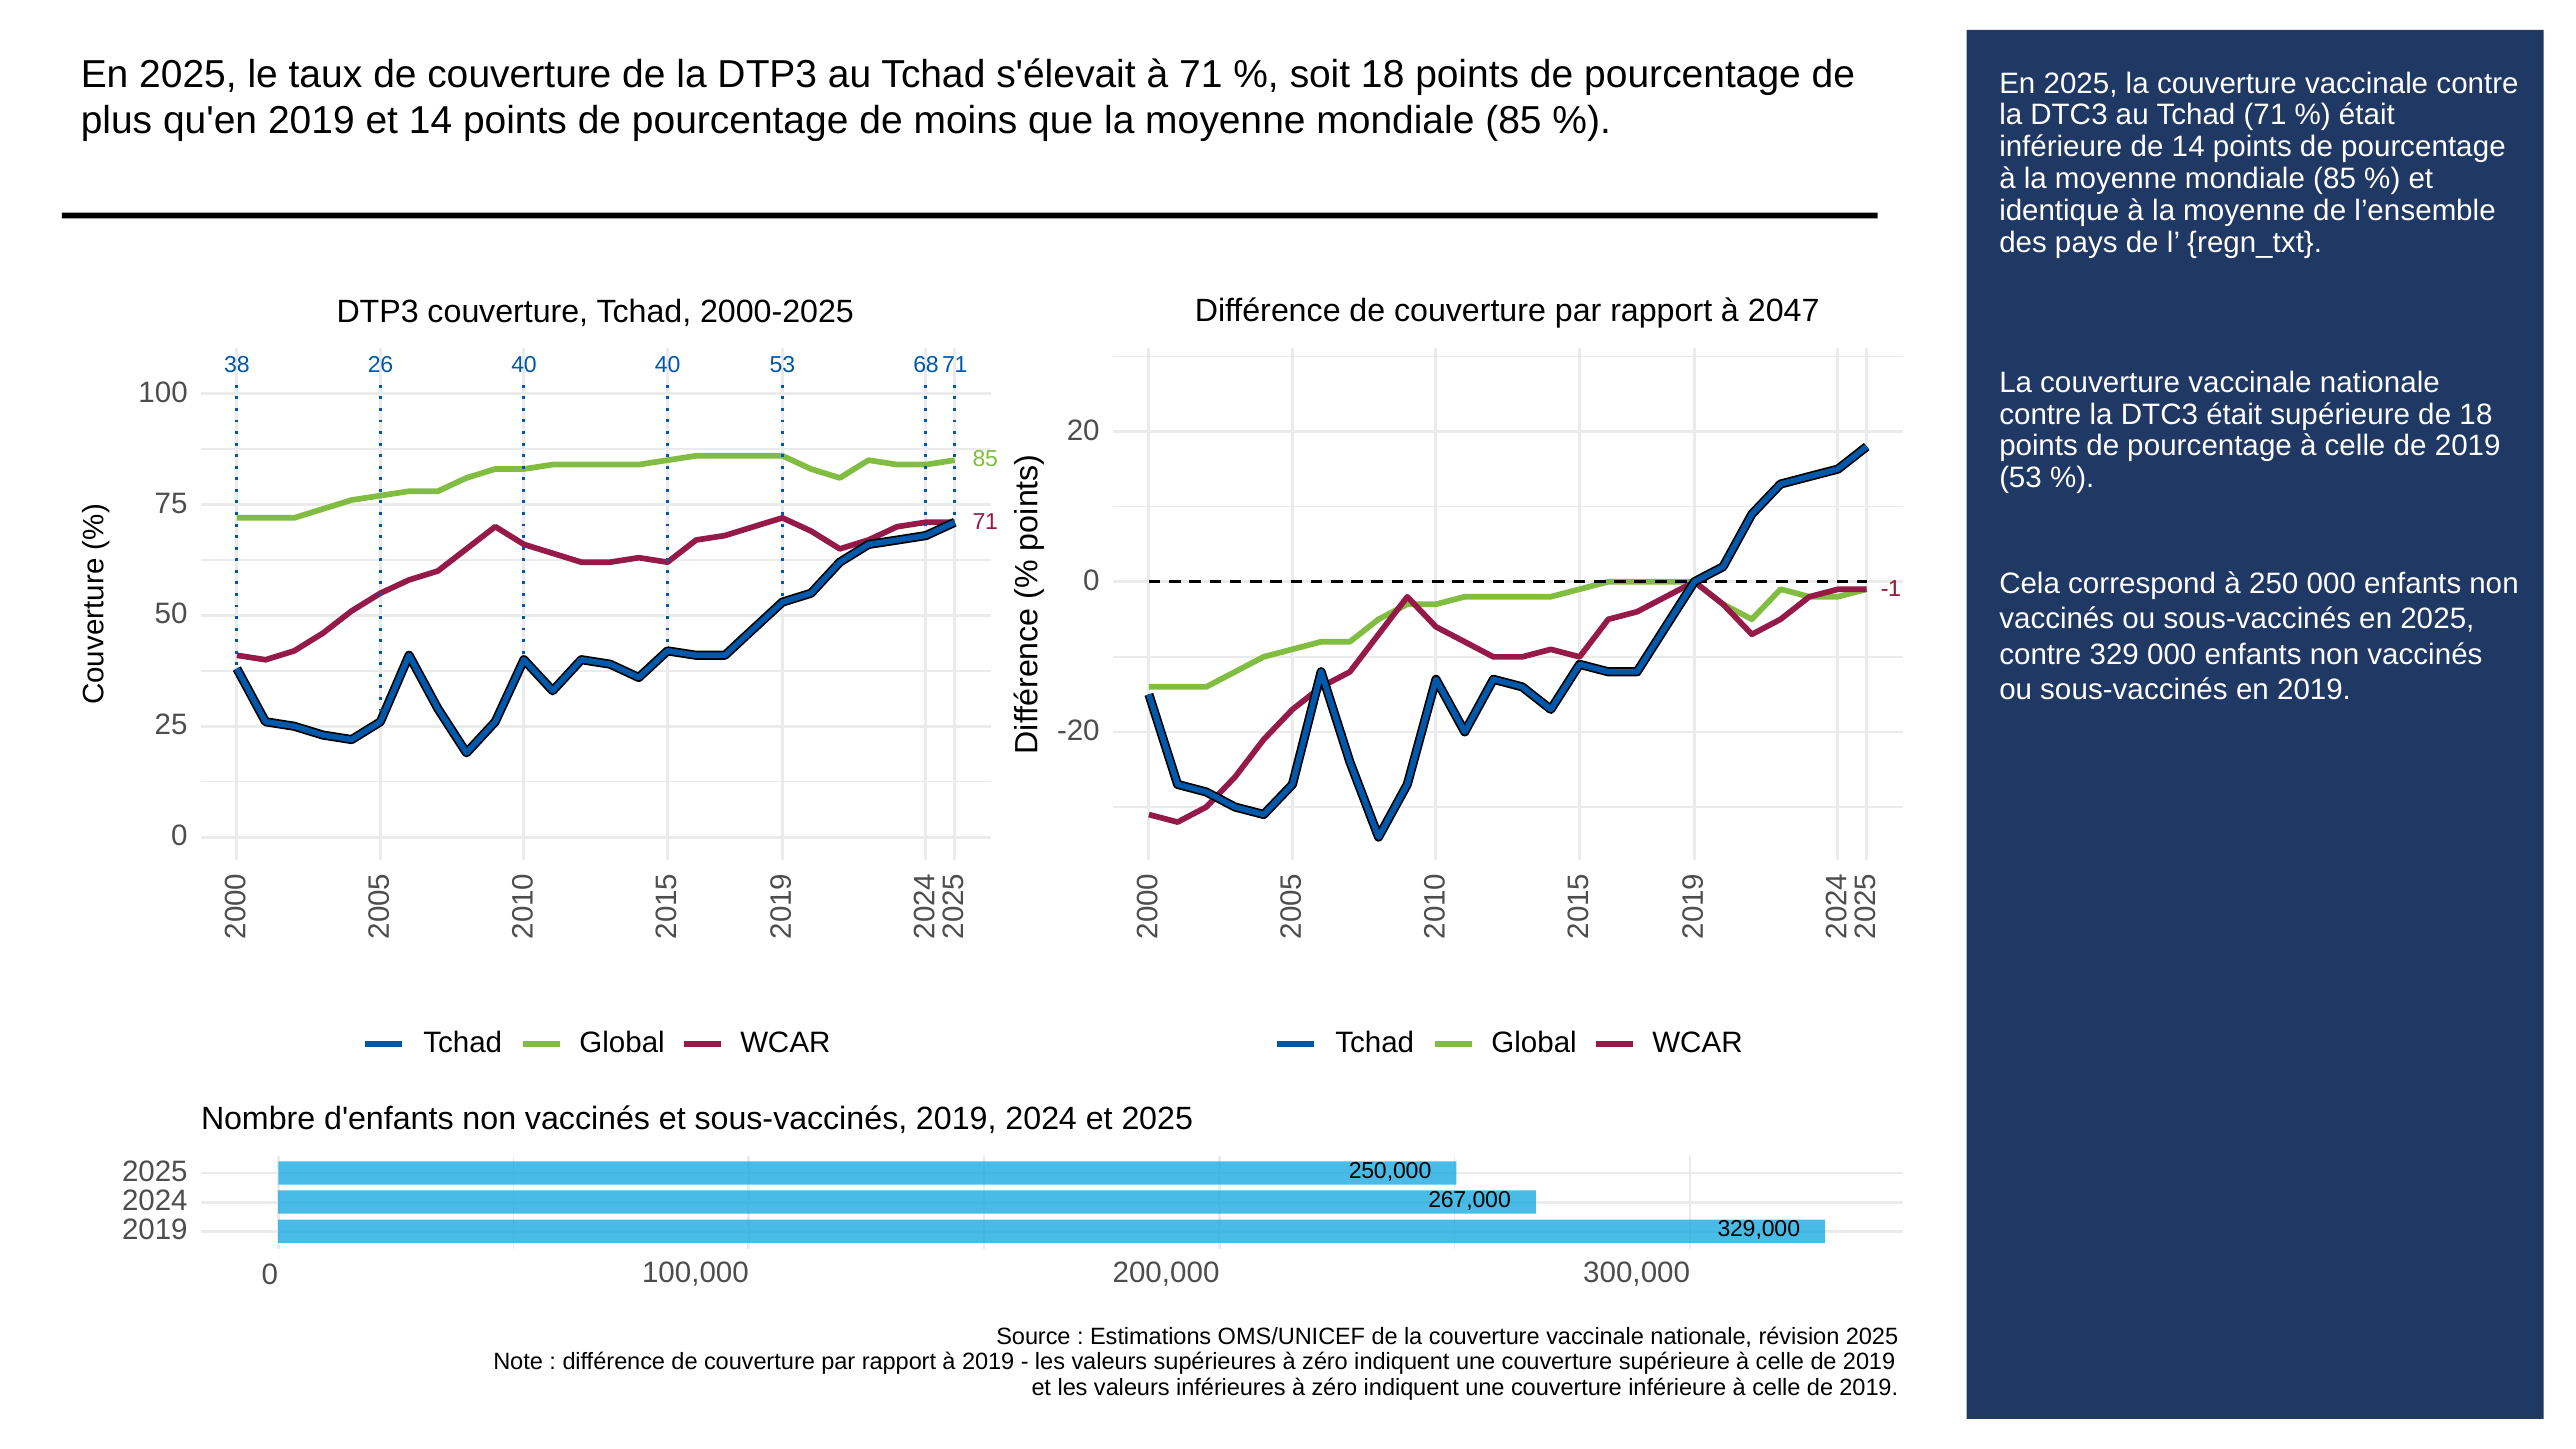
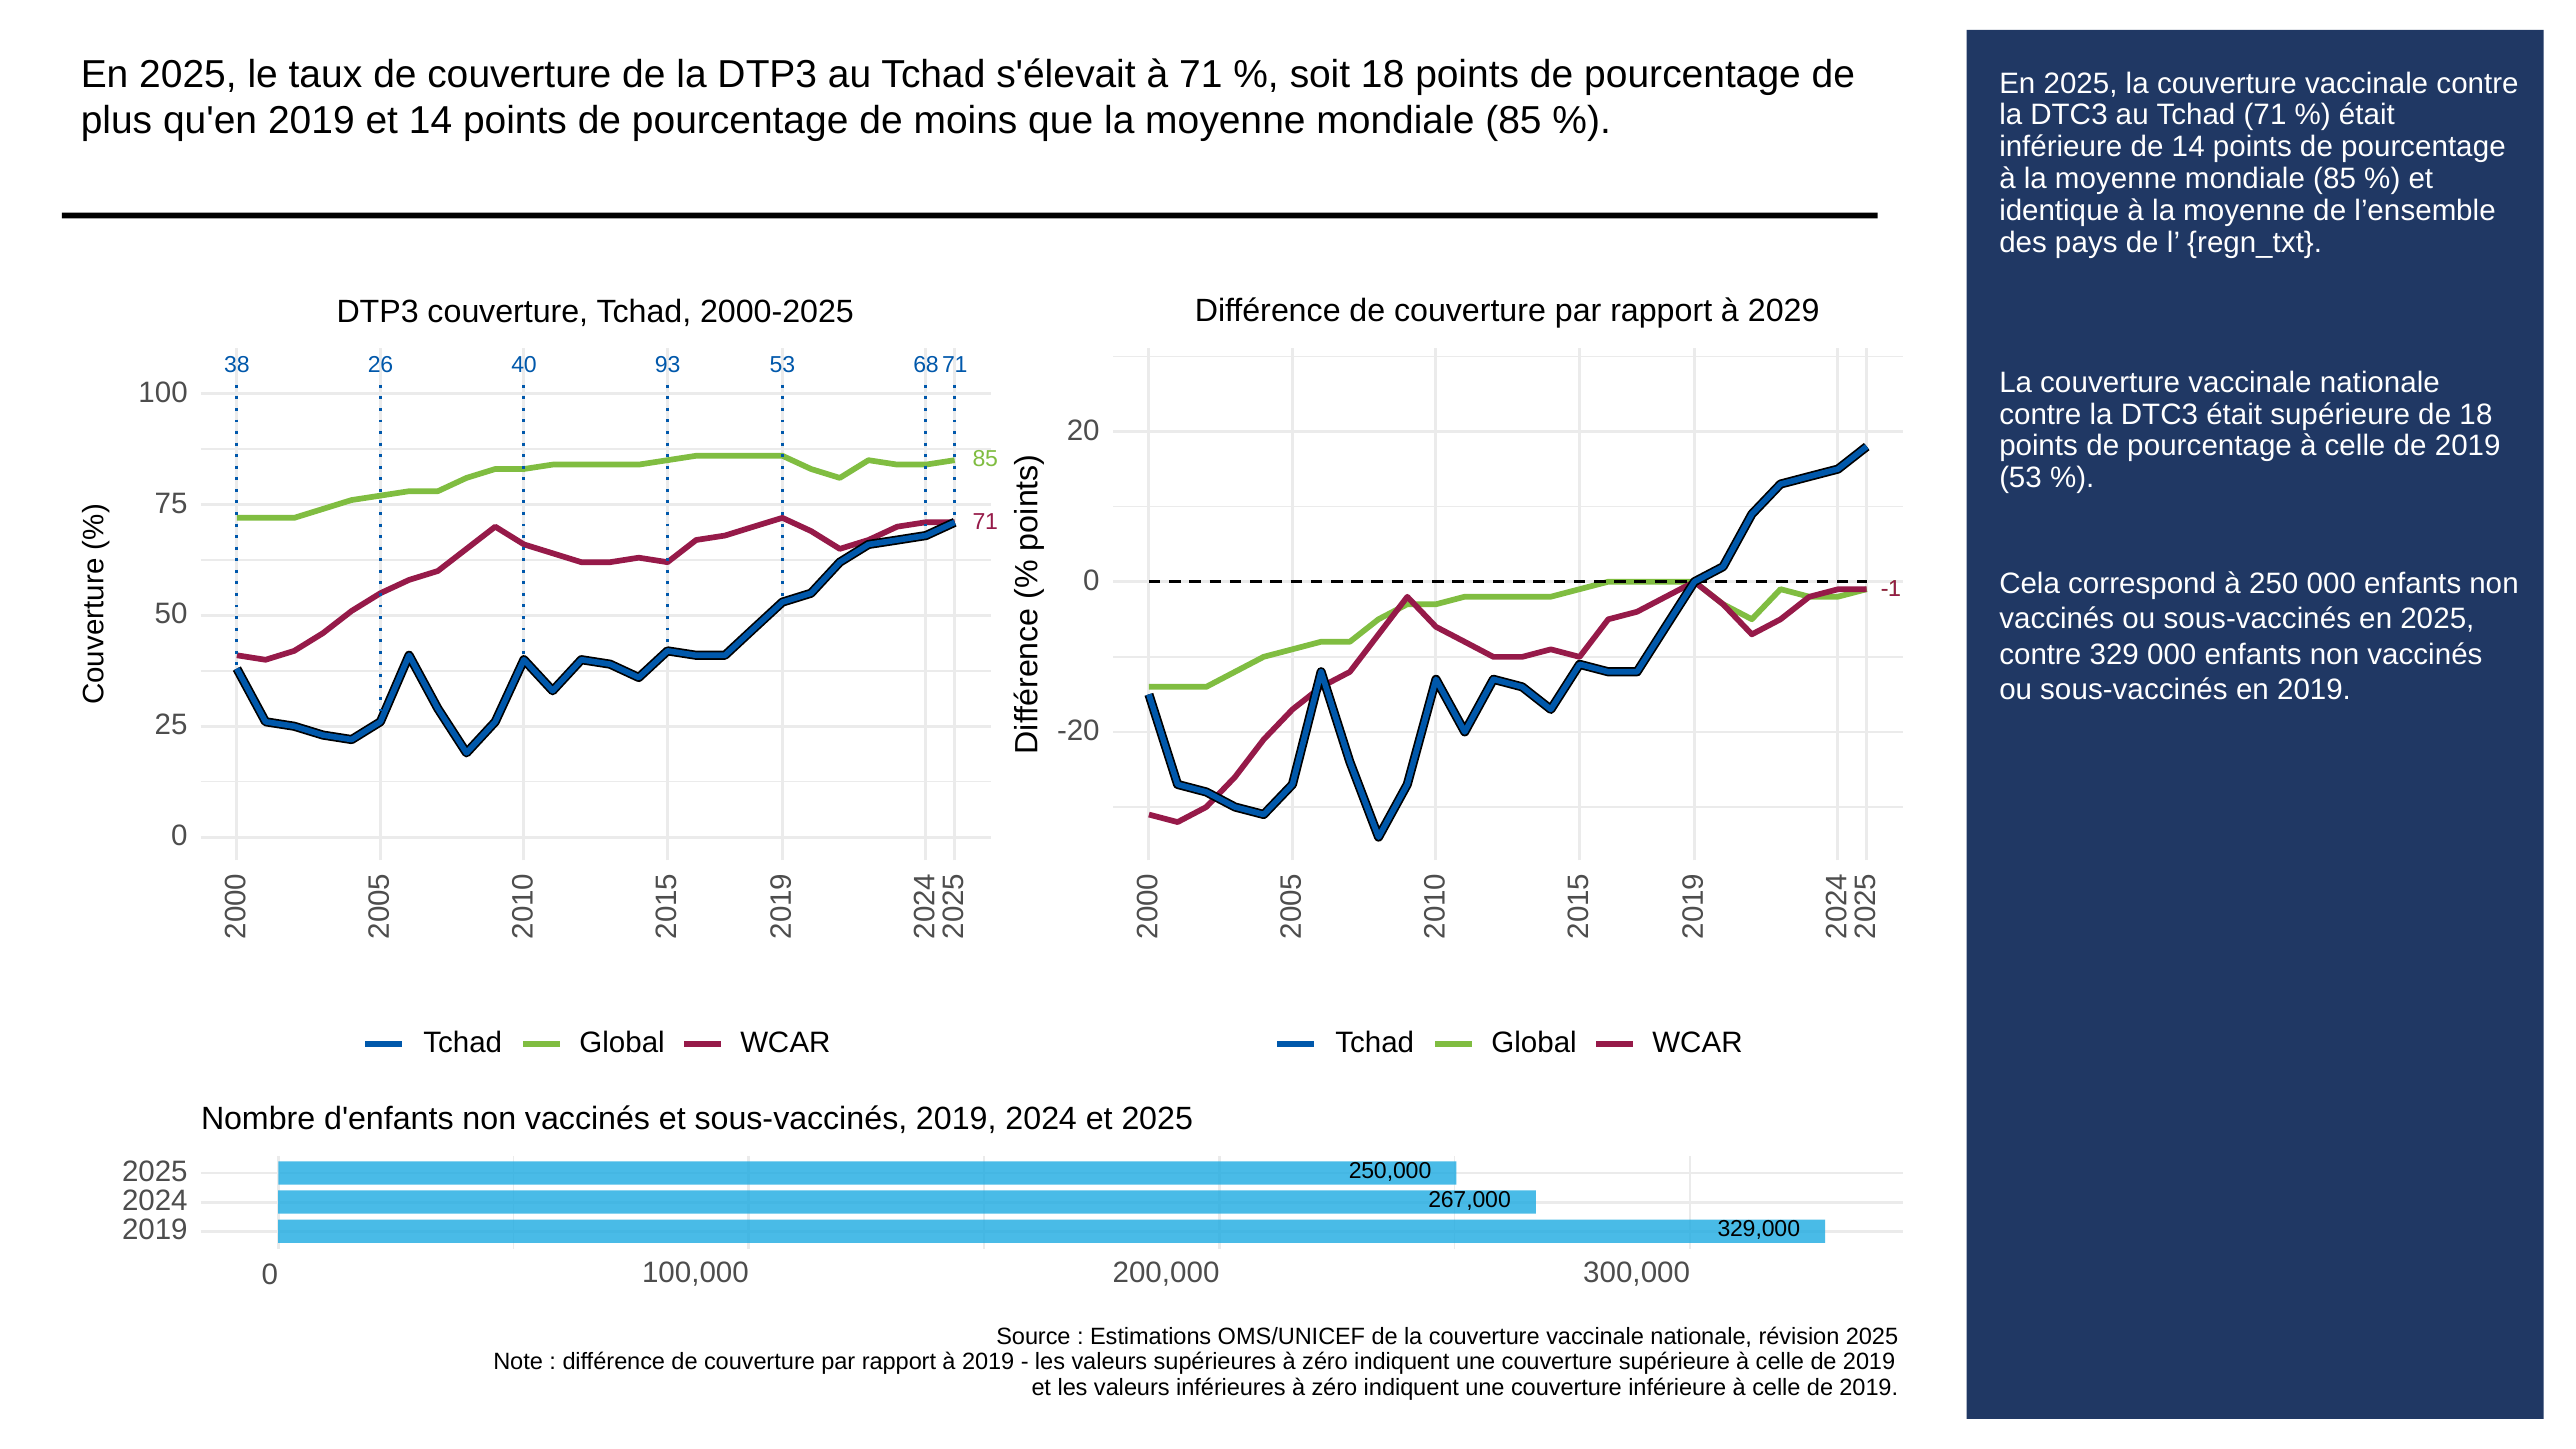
2047: 2047 -> 2029
40 40: 40 -> 93
